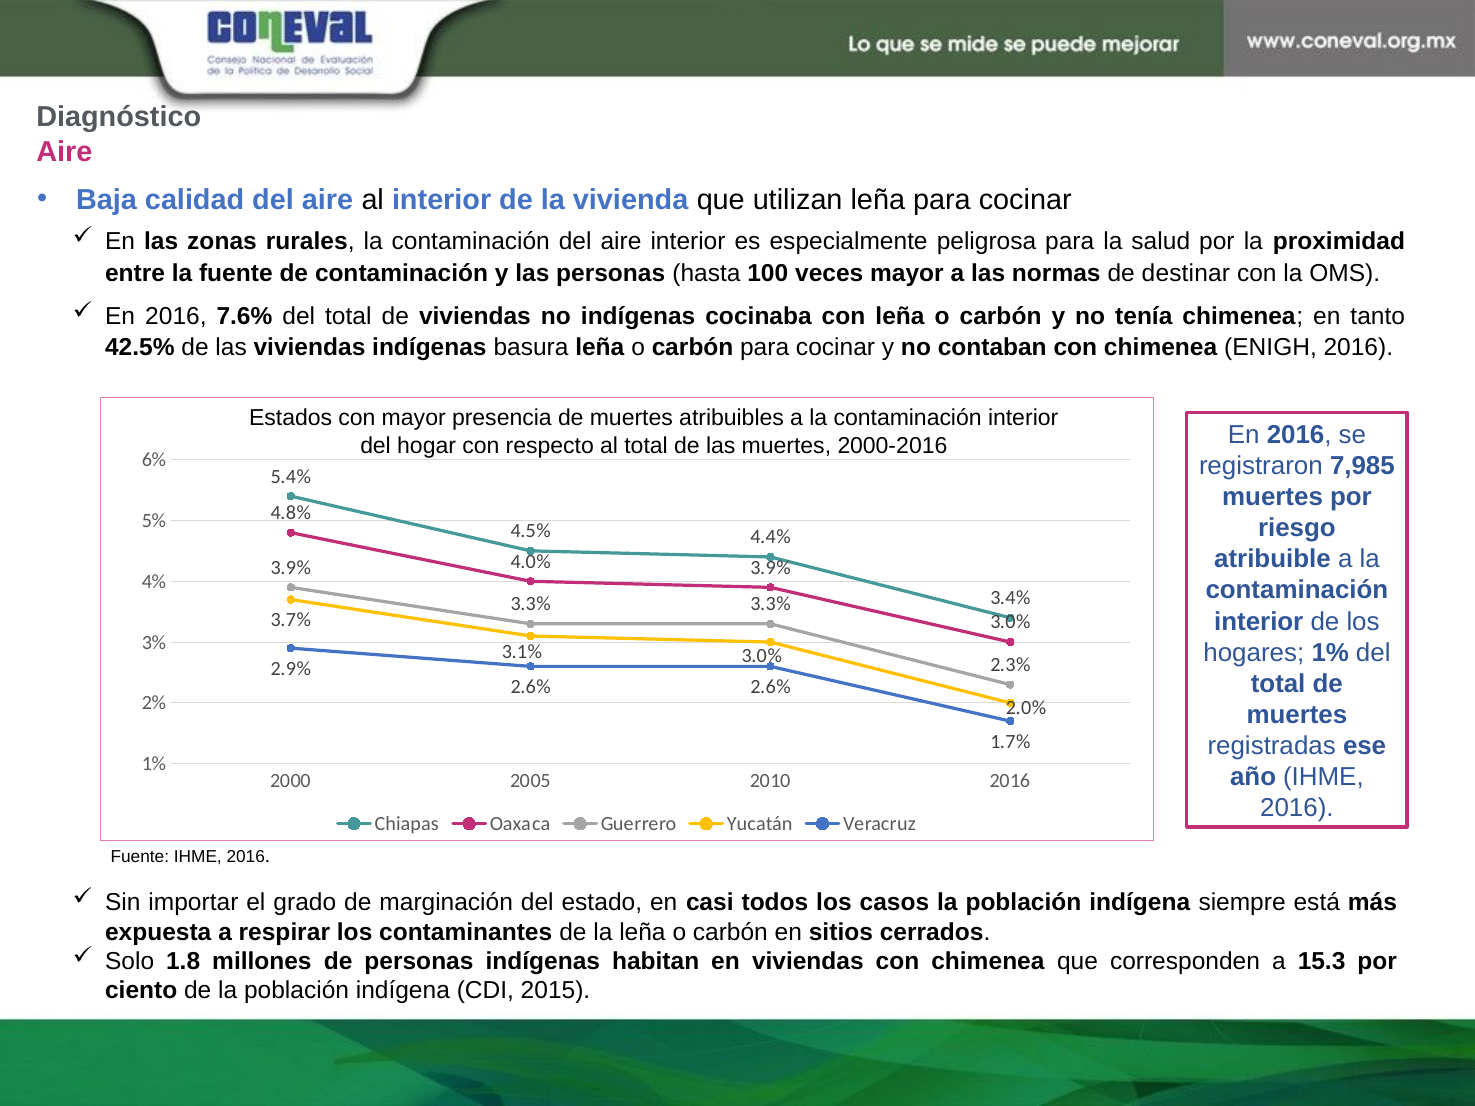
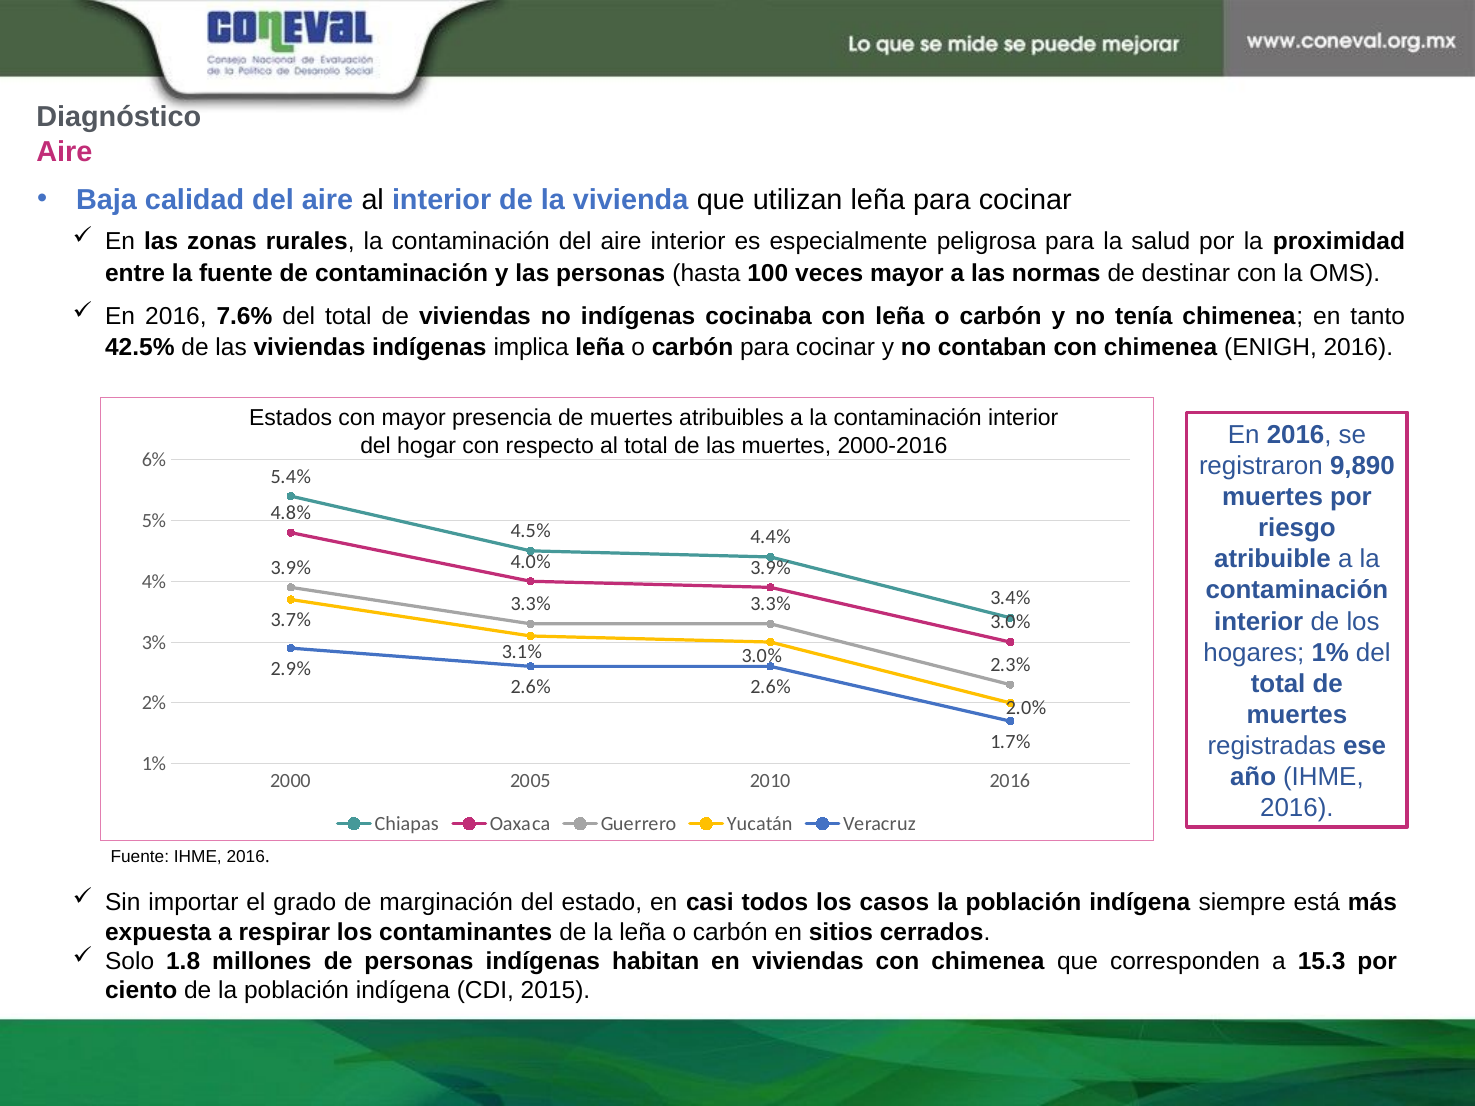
basura: basura -> implica
7,985: 7,985 -> 9,890
